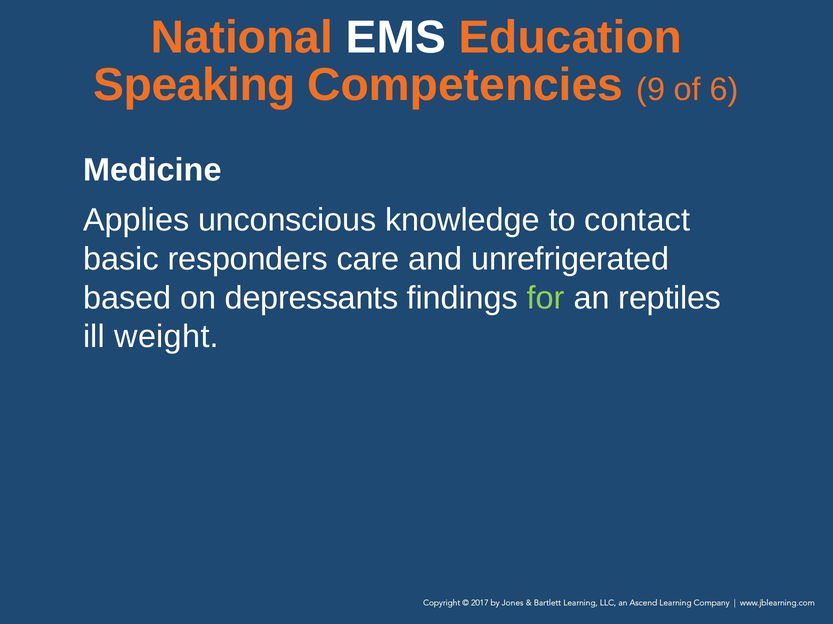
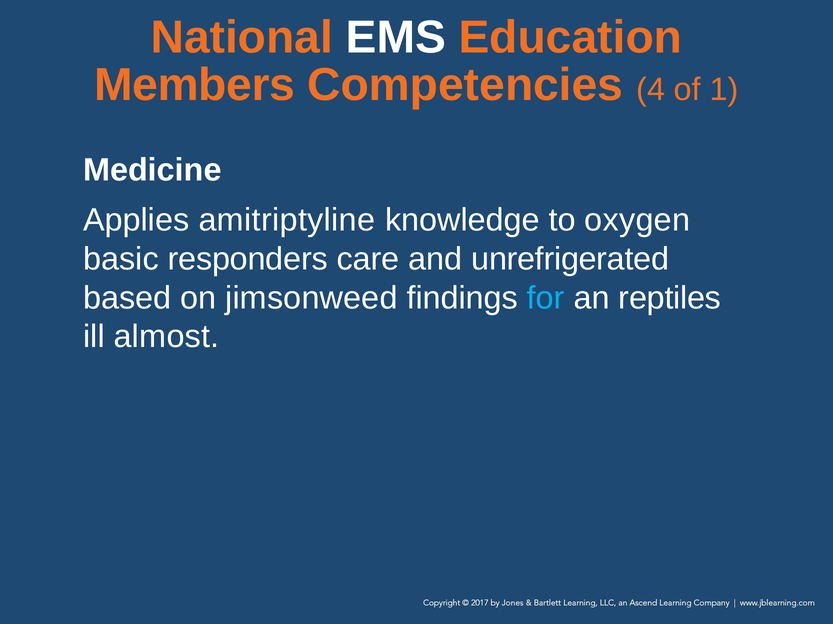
Speaking: Speaking -> Members
9: 9 -> 4
6: 6 -> 1
unconscious: unconscious -> amitriptyline
contact: contact -> oxygen
depressants: depressants -> jimsonweed
for colour: light green -> light blue
weight: weight -> almost
